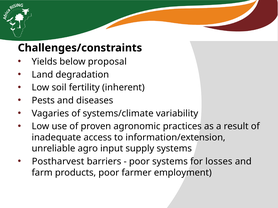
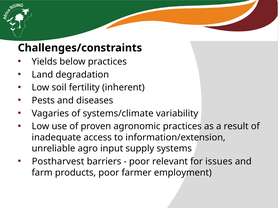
below proposal: proposal -> practices
poor systems: systems -> relevant
losses: losses -> issues
